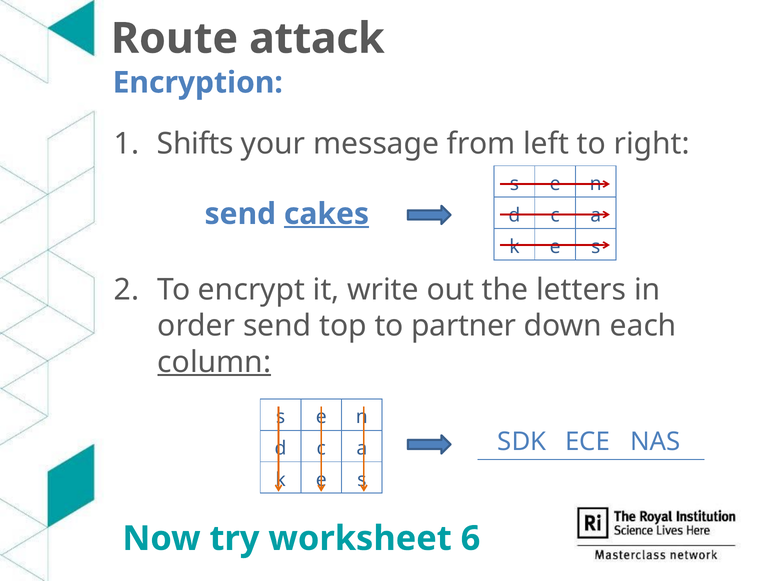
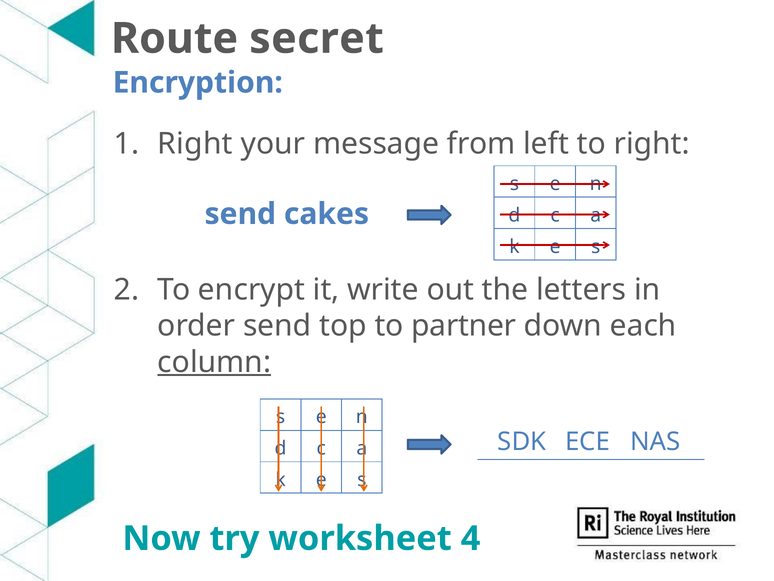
attack: attack -> secret
1 Shifts: Shifts -> Right
cakes underline: present -> none
6: 6 -> 4
